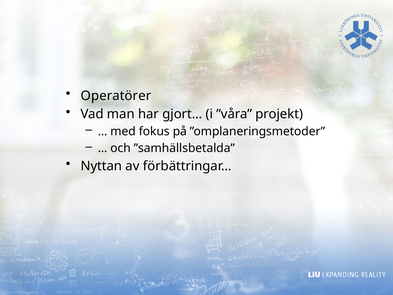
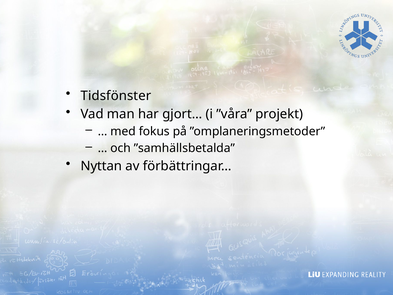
Operatörer: Operatörer -> Tidsfönster
